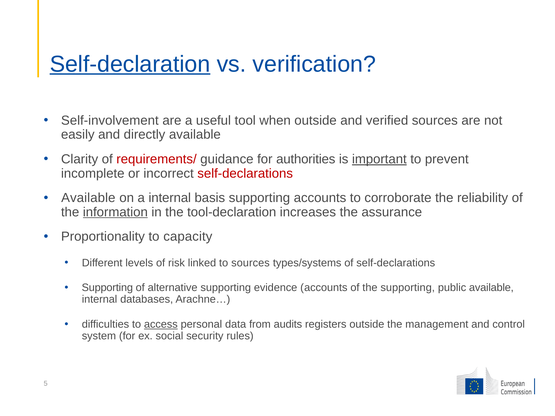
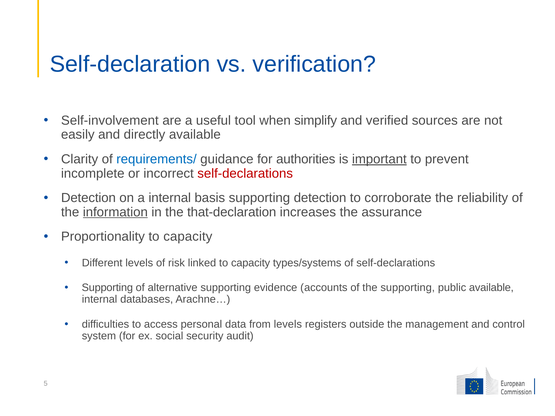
Self-declaration underline: present -> none
when outside: outside -> simplify
requirements/ colour: red -> blue
Available at (88, 198): Available -> Detection
supporting accounts: accounts -> detection
tool-declaration: tool-declaration -> that-declaration
linked to sources: sources -> capacity
access underline: present -> none
from audits: audits -> levels
rules: rules -> audit
